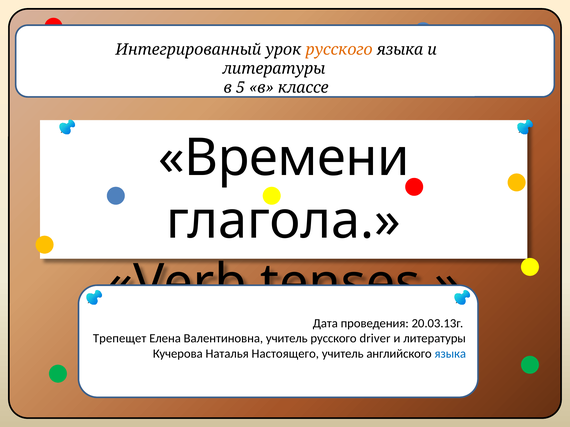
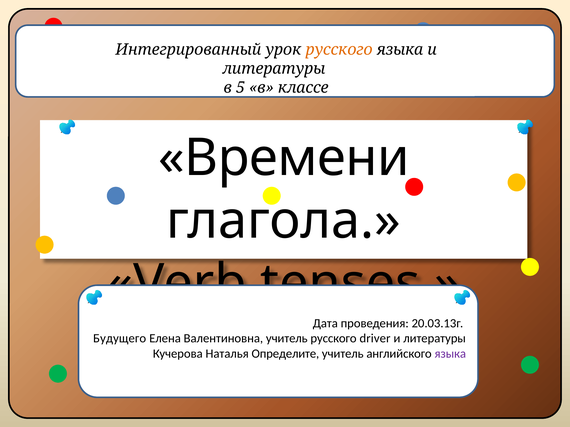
Трепещет: Трепещет -> Будущего
Настоящего: Настоящего -> Определите
языка at (450, 354) colour: blue -> purple
